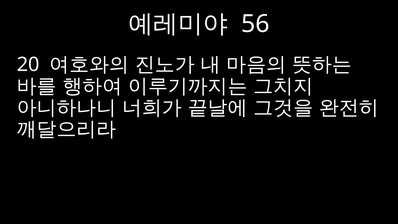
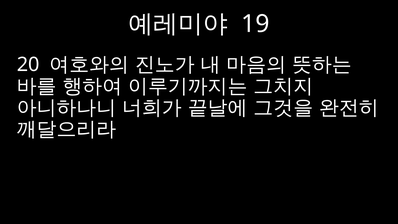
56: 56 -> 19
